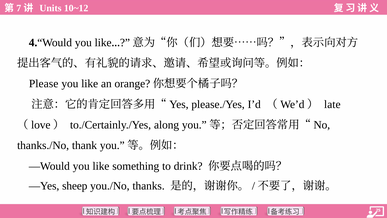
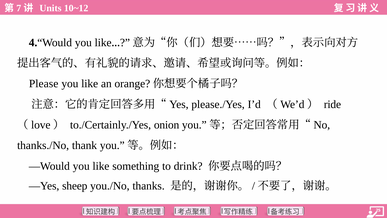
late: late -> ride
along: along -> onion
